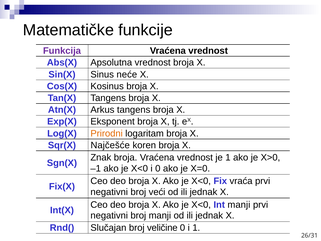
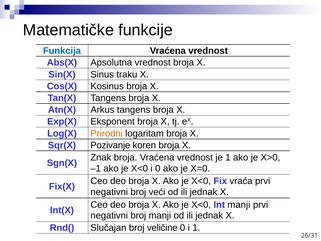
Funkcija colour: purple -> blue
neće: neće -> traku
Najčešće: Najčešće -> Pozivanje
